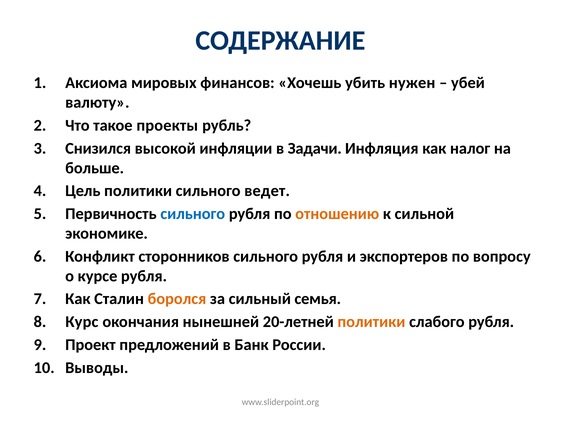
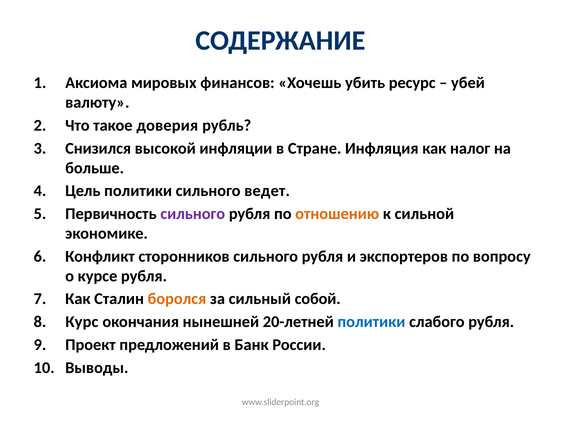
нужен: нужен -> ресурс
проекты: проекты -> доверия
Задачи: Задачи -> Стране
сильного at (193, 214) colour: blue -> purple
семья: семья -> собой
политики at (371, 322) colour: orange -> blue
